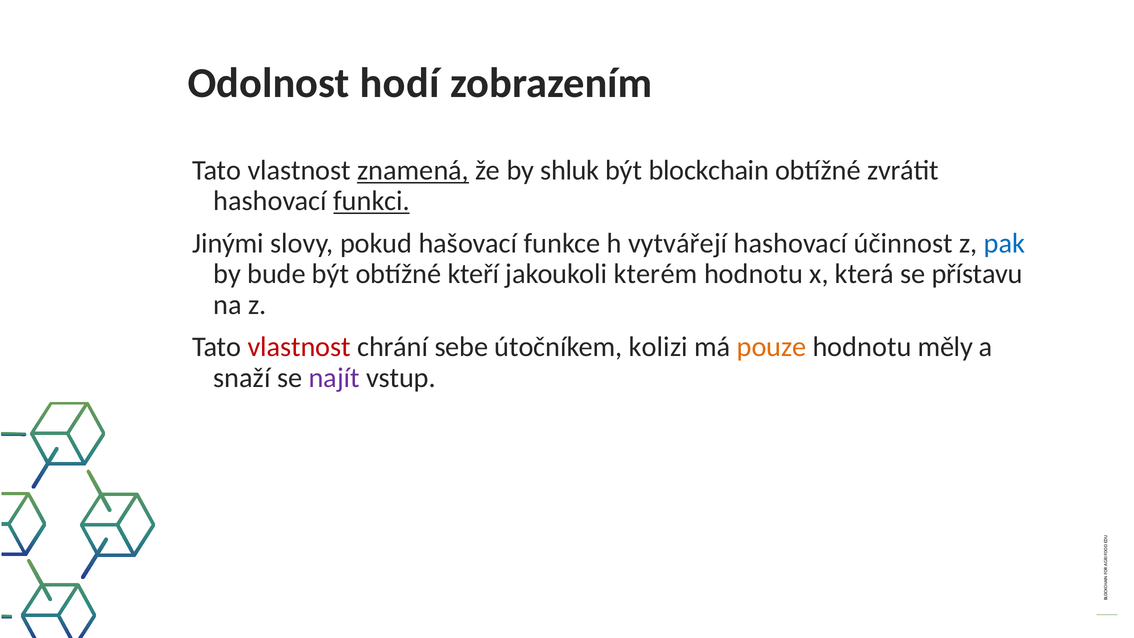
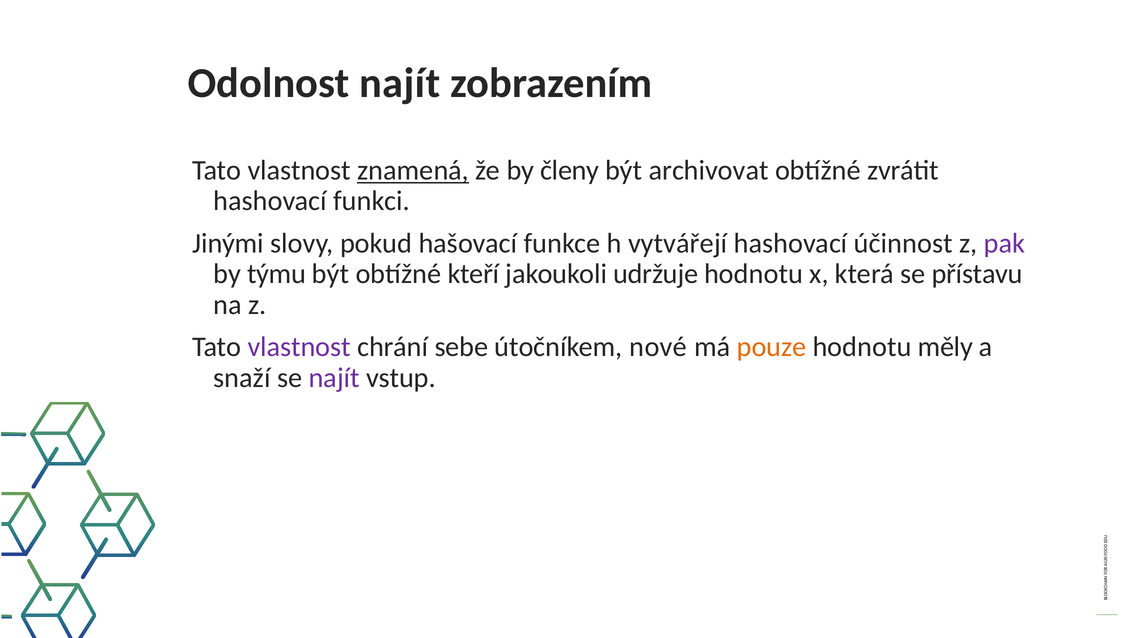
Odolnost hodí: hodí -> najít
shluk: shluk -> členy
blockchain: blockchain -> archivovat
funkci underline: present -> none
pak colour: blue -> purple
bude: bude -> týmu
kterém: kterém -> udržuje
vlastnost at (299, 347) colour: red -> purple
kolizi: kolizi -> nové
